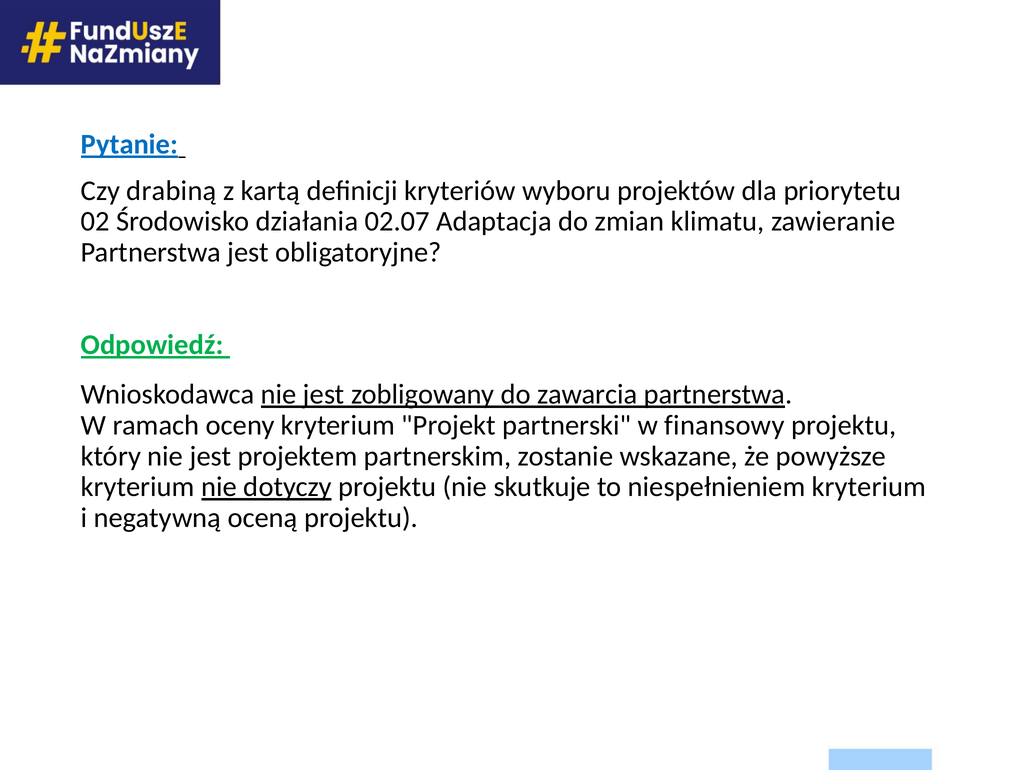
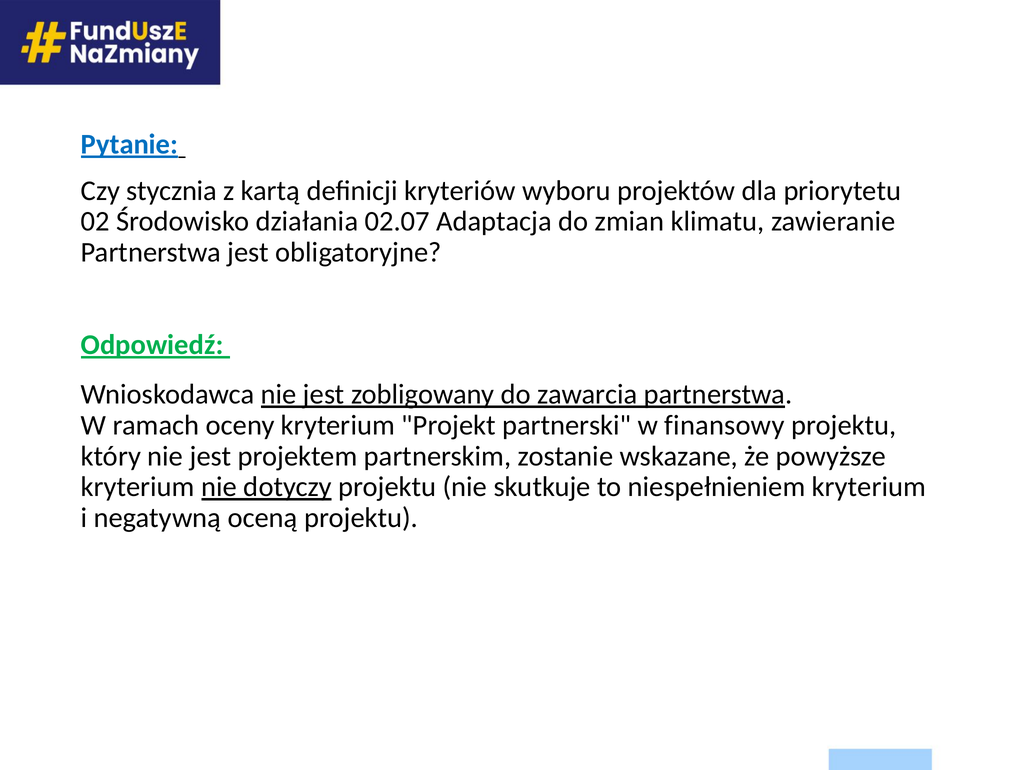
drabiną: drabiną -> stycznia
